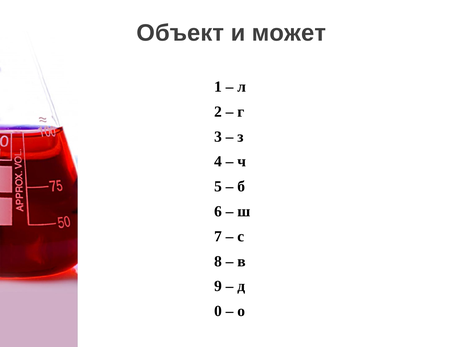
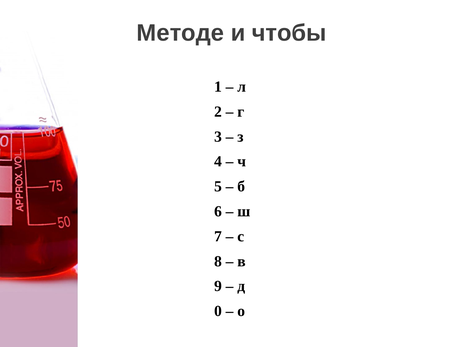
Объект: Объект -> Методе
может: может -> чтобы
